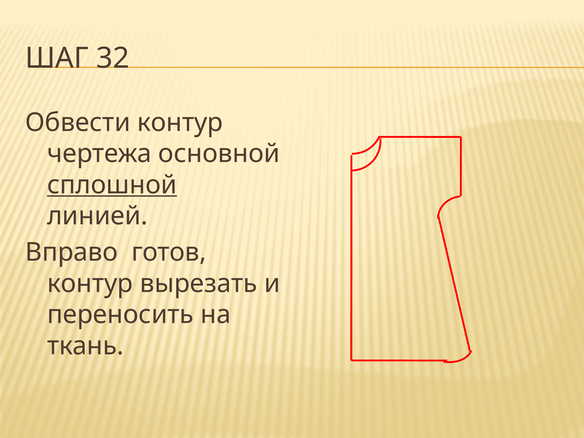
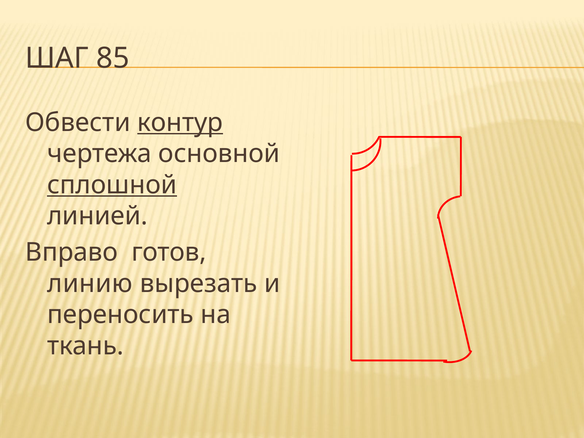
32: 32 -> 85
контур at (180, 122) underline: none -> present
контур at (90, 284): контур -> линию
